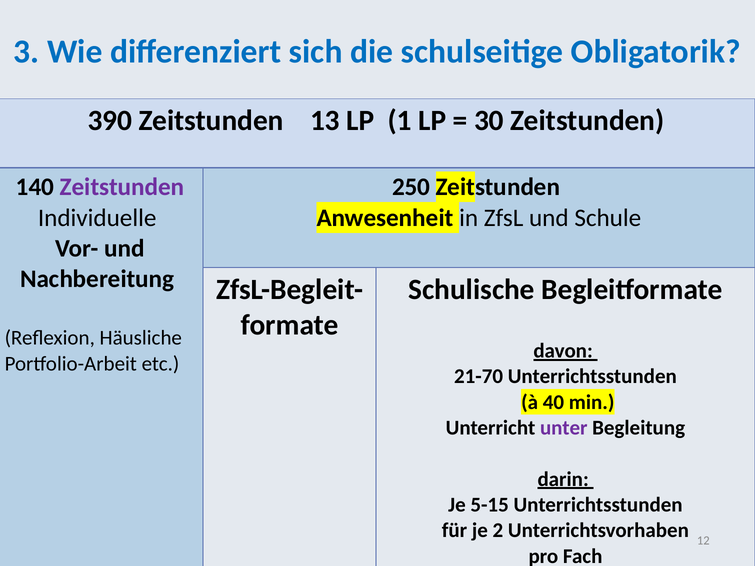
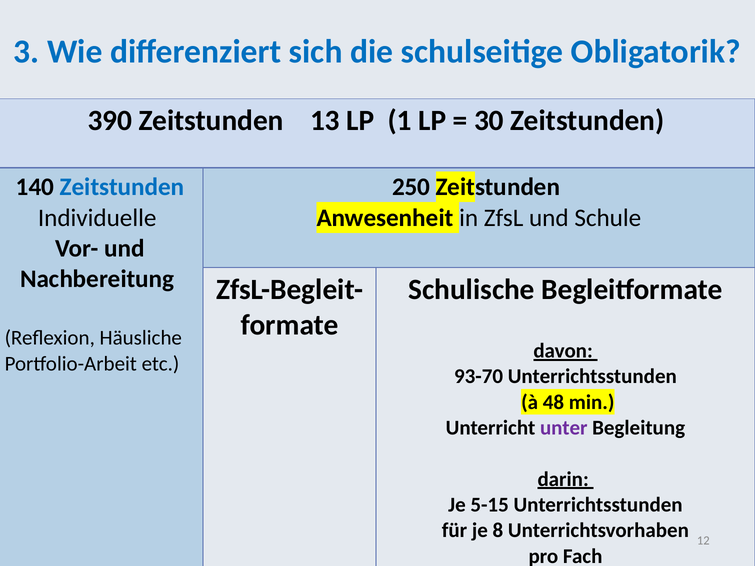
Zeitstunden at (122, 187) colour: purple -> blue
21-70: 21-70 -> 93-70
40: 40 -> 48
2: 2 -> 8
